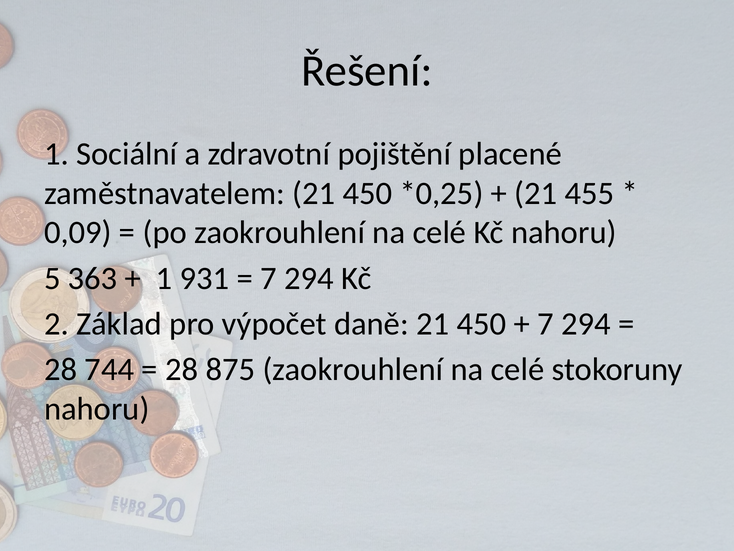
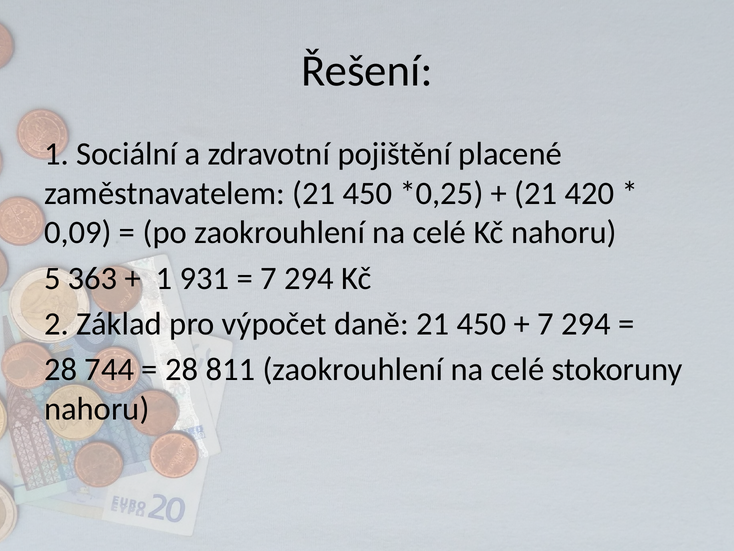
455: 455 -> 420
875: 875 -> 811
